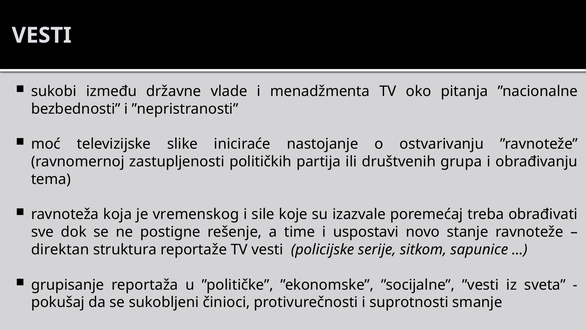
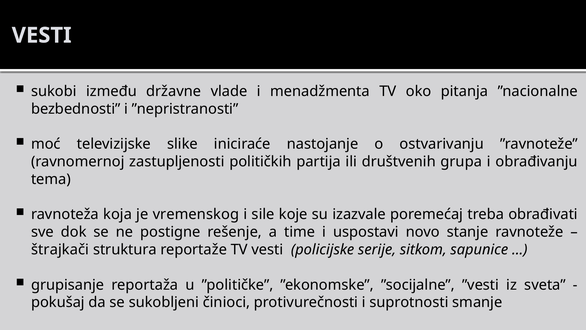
direktan: direktan -> štrajkači
